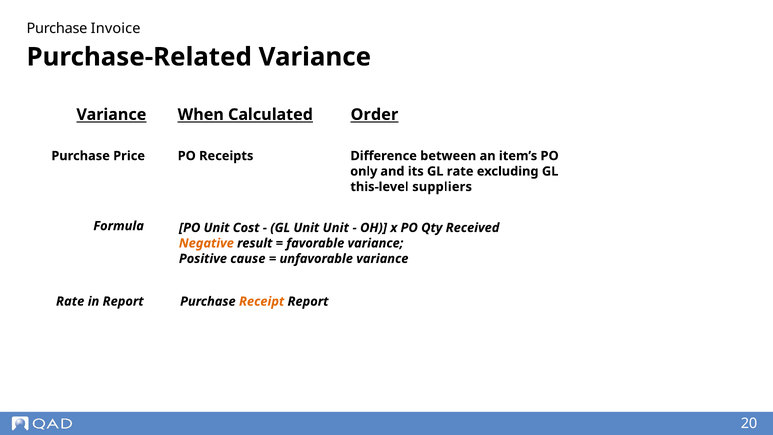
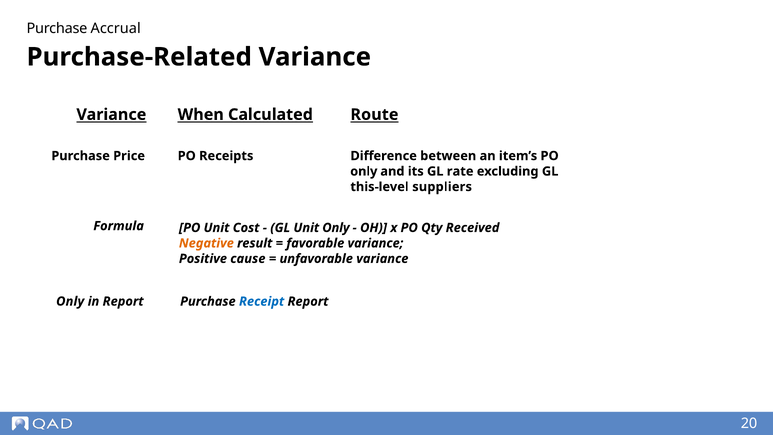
Invoice: Invoice -> Accrual
Order: Order -> Route
Unit Unit: Unit -> Only
Rate at (70, 301): Rate -> Only
Receipt colour: orange -> blue
